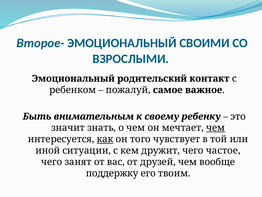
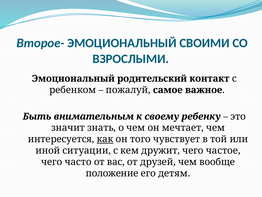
чем at (216, 128) underline: present -> none
занят: занят -> часто
поддержку: поддержку -> положение
твоим: твоим -> детям
